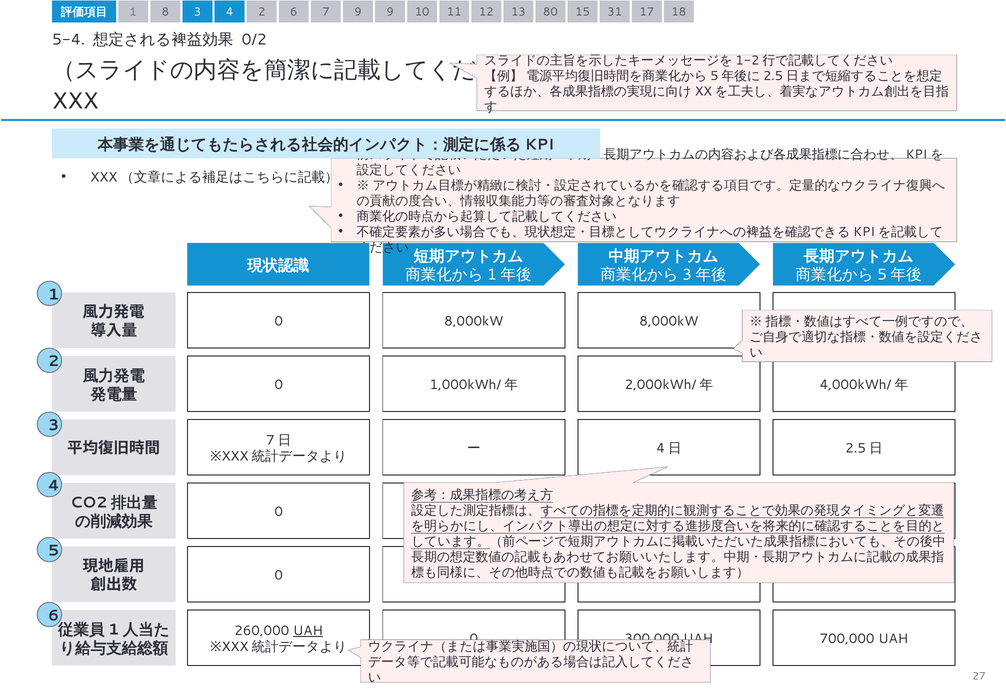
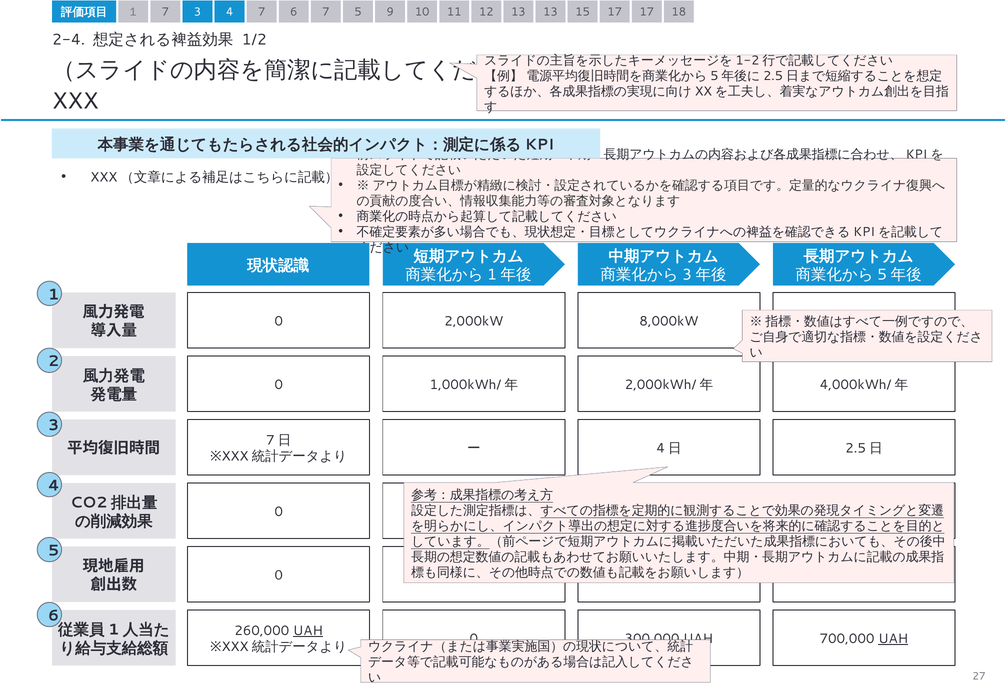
１ 8: 8 -> 7
4 2: 2 -> 7
7 9: 9 -> 5
13 80: 80 -> 13
15 31: 31 -> 17
5-4: 5-4 -> 2-4
0/2: 0/2 -> 1/2
8,000kW at (474, 322): 8,000kW -> 2,000kW
UAH at (893, 639) underline: none -> present
